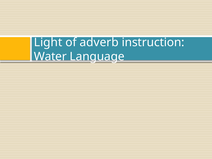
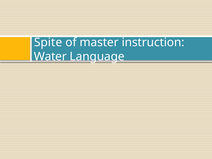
Light: Light -> Spite
adverb: adverb -> master
